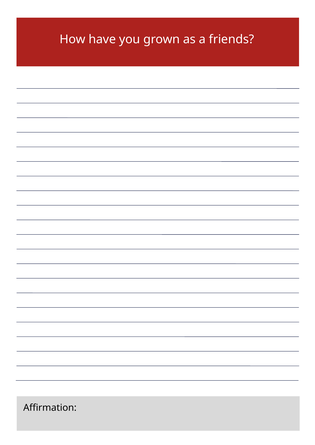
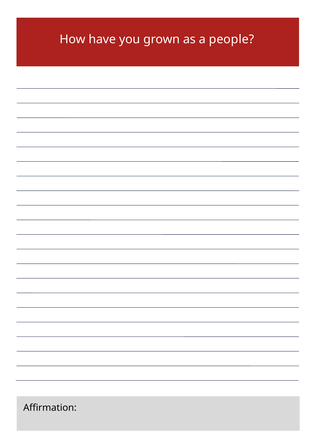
friends: friends -> people
